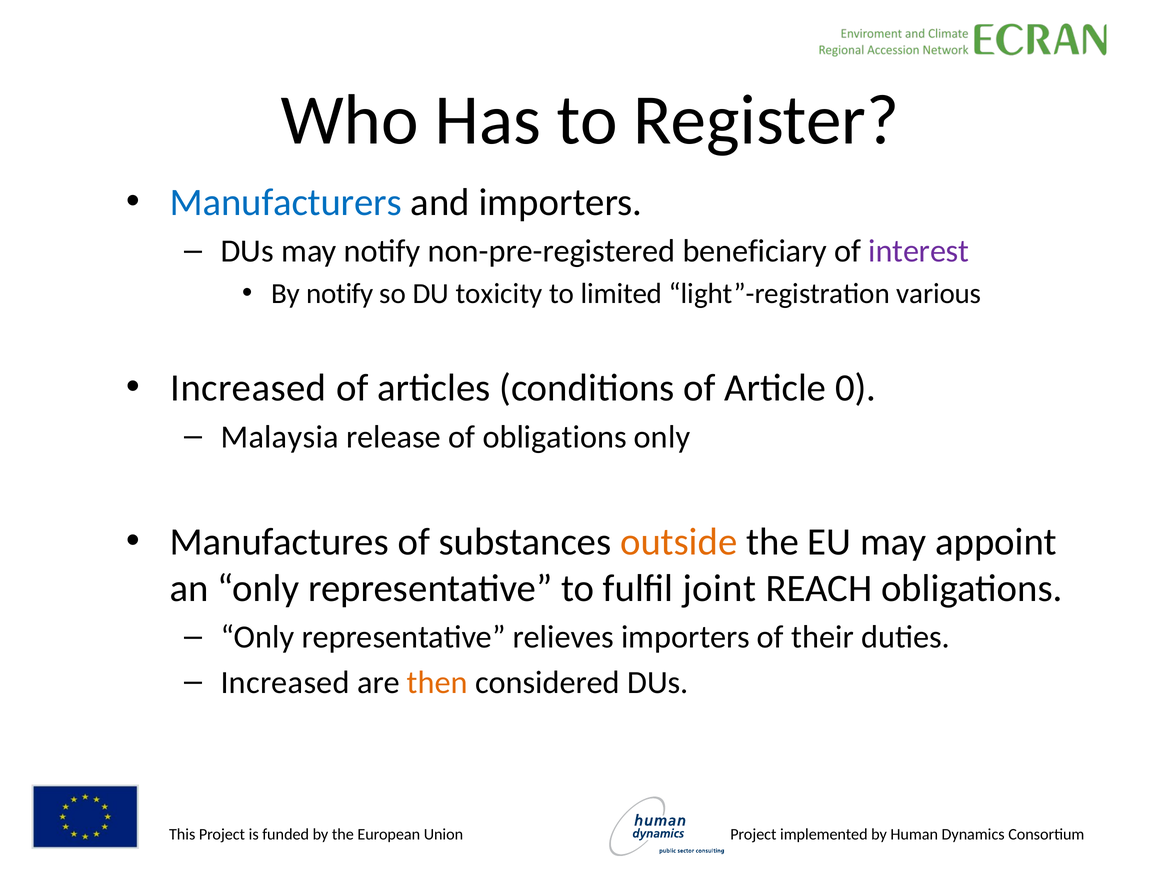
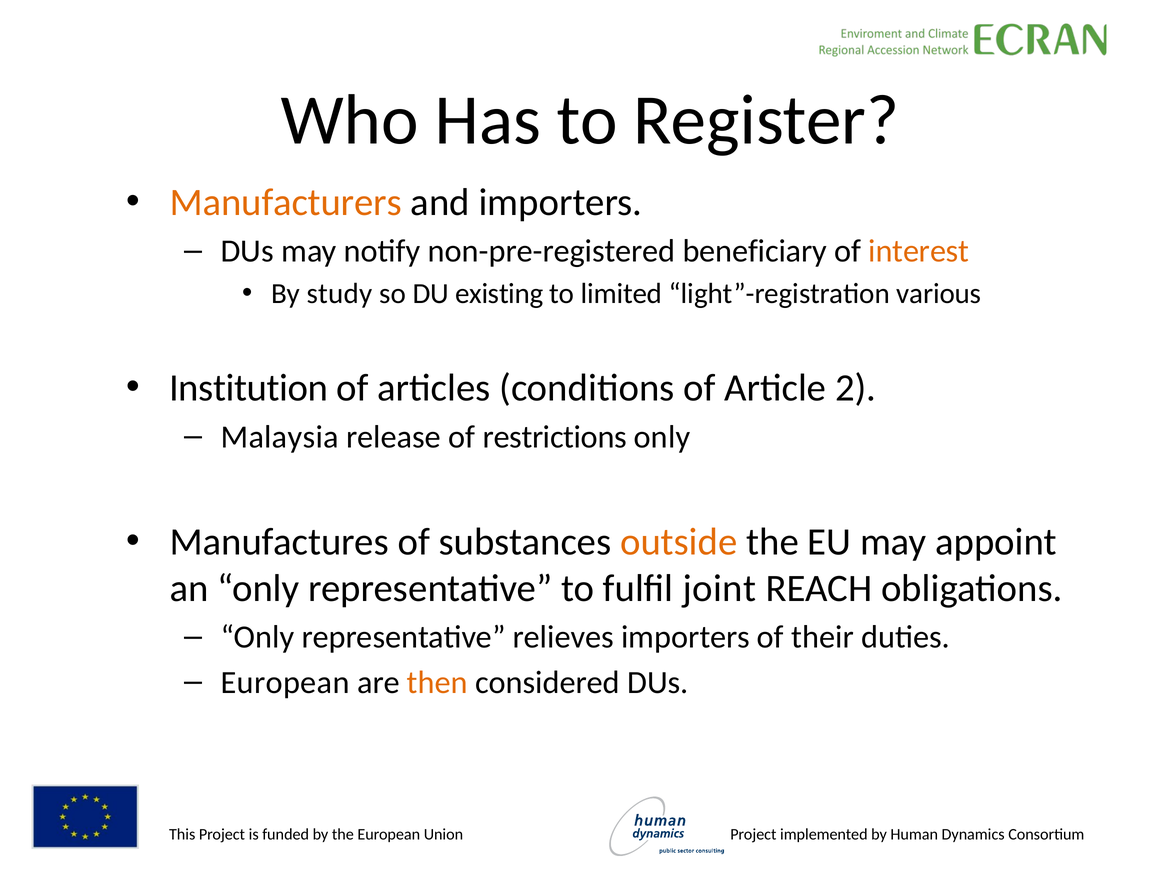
Manufacturers colour: blue -> orange
interest colour: purple -> orange
By notify: notify -> study
toxicity: toxicity -> existing
Increased at (248, 388): Increased -> Institution
0: 0 -> 2
of obligations: obligations -> restrictions
Increased at (285, 682): Increased -> European
